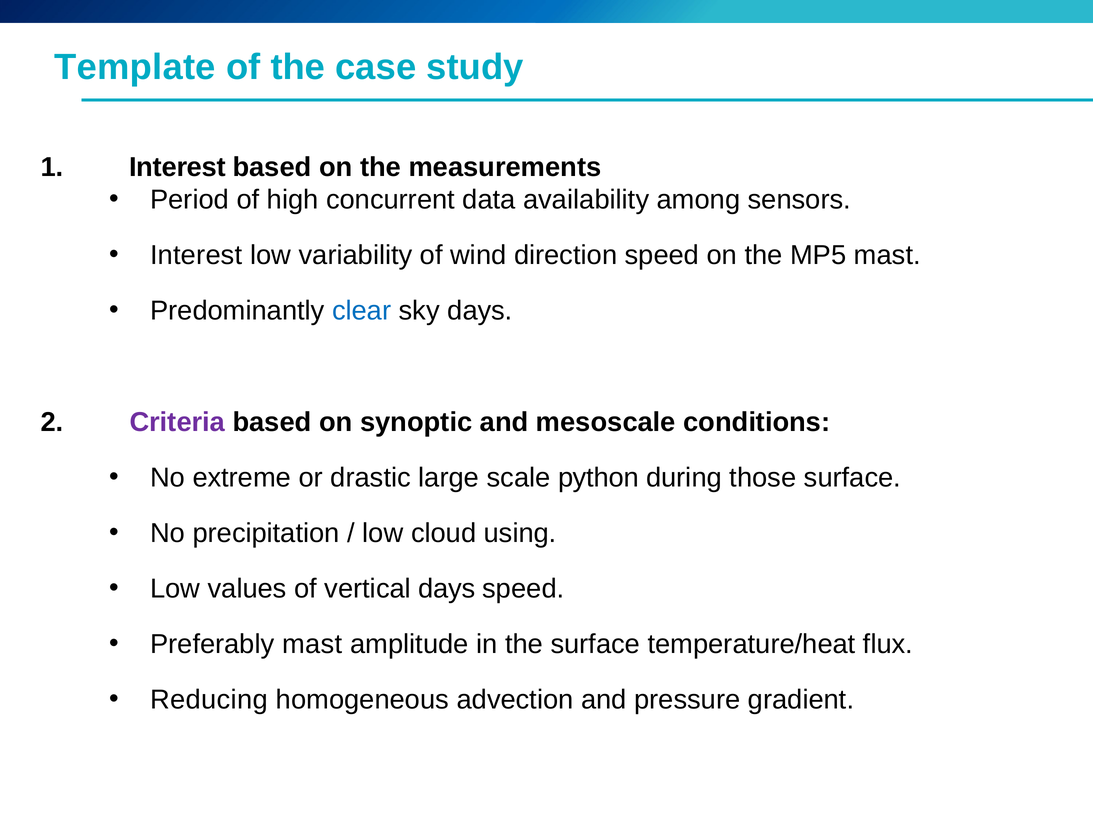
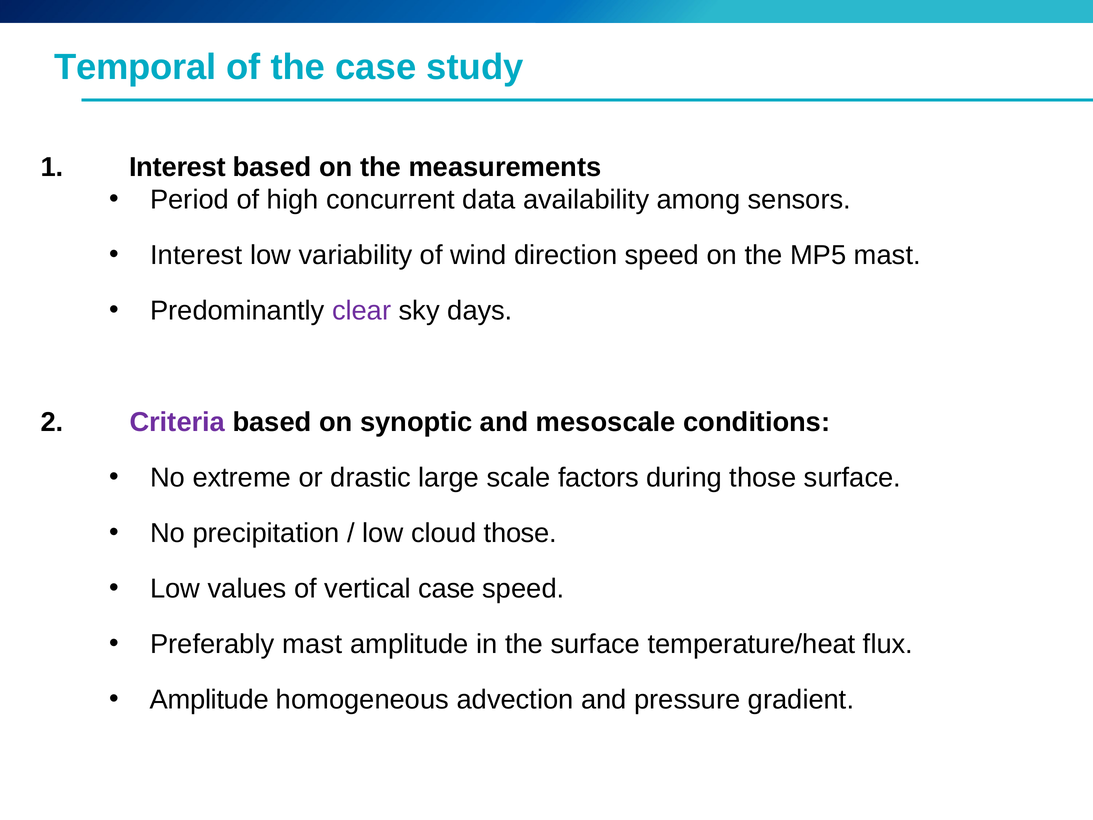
Template: Template -> Temporal
clear colour: blue -> purple
python: python -> factors
cloud using: using -> those
vertical days: days -> case
Reducing at (209, 700): Reducing -> Amplitude
